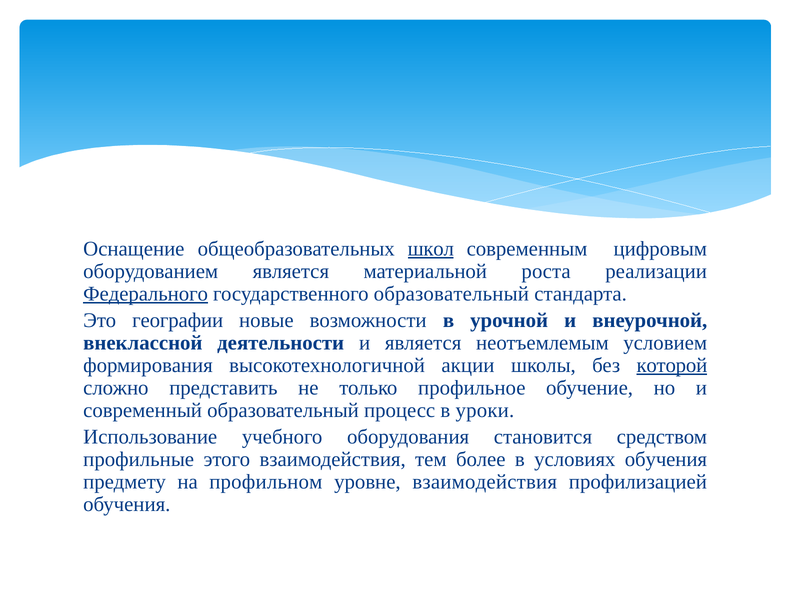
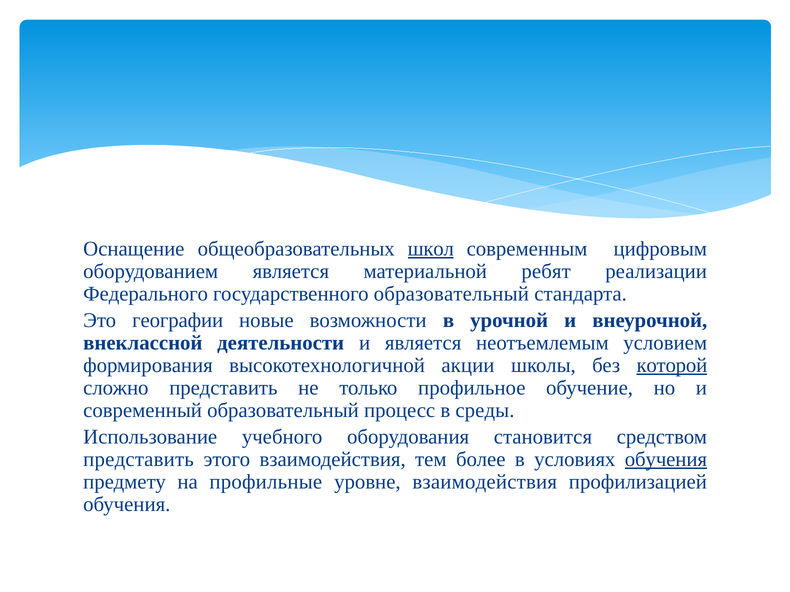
роста: роста -> ребят
Федерального underline: present -> none
уроки: уроки -> среды
профильные at (139, 460): профильные -> представить
обучения at (666, 460) underline: none -> present
профильном: профильном -> профильные
